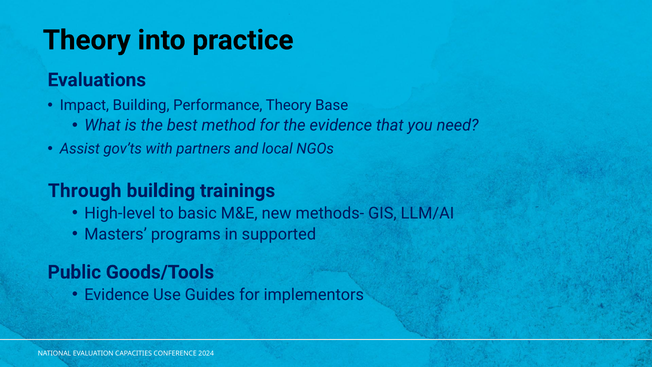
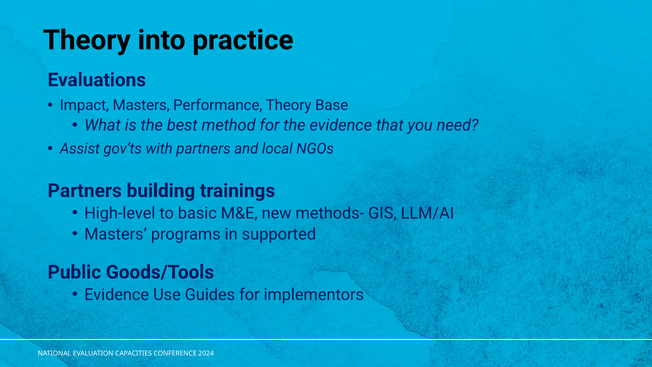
Impact Building: Building -> Masters
Through at (85, 191): Through -> Partners
